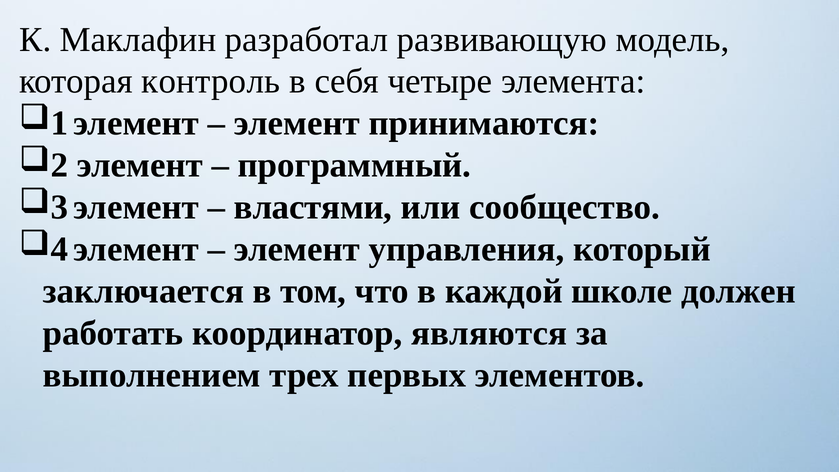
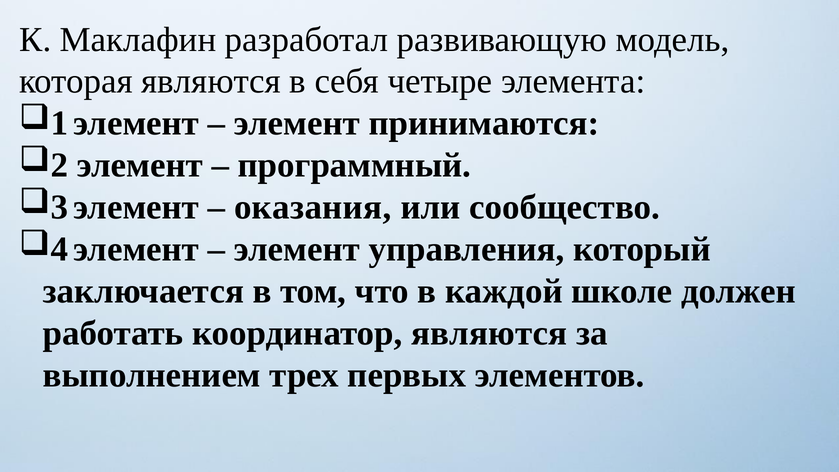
которая контроль: контроль -> являются
властями: властями -> оказания
